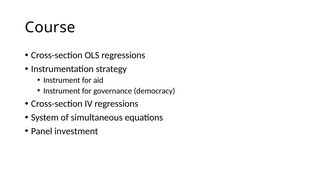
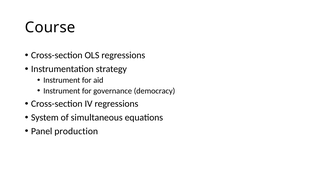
investment: investment -> production
